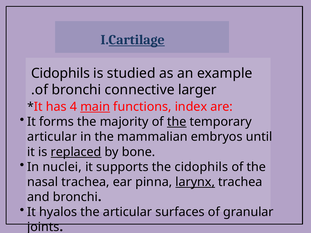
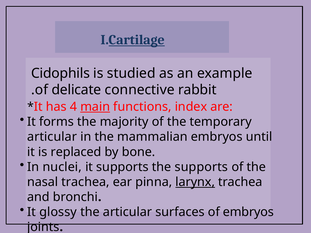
of bronchi: bronchi -> delicate
larger: larger -> rabbit
the at (177, 122) underline: present -> none
replaced underline: present -> none
the cidophils: cidophils -> supports
hyalos: hyalos -> glossy
of granular: granular -> embryos
